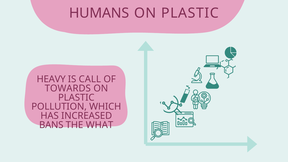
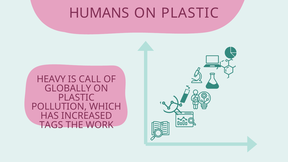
TOWARDS: TOWARDS -> GLOBALLY
BANS: BANS -> TAGS
WHAT: WHAT -> WORK
